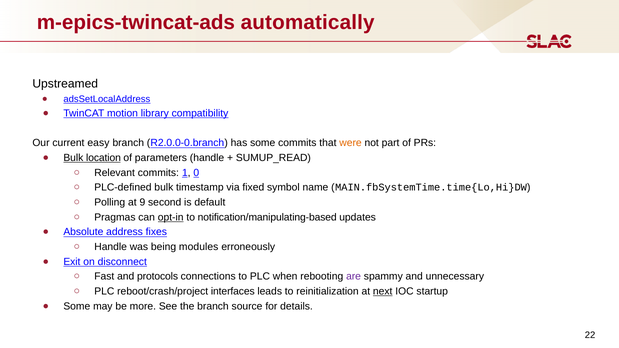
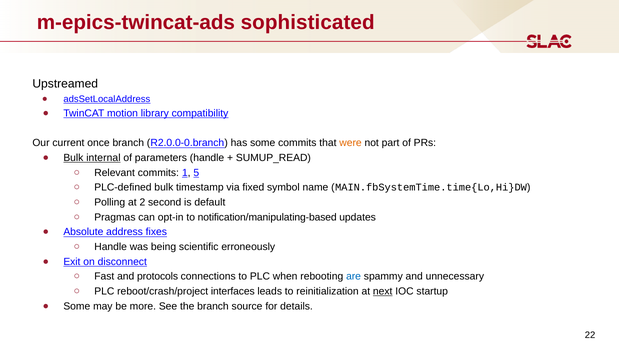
automatically: automatically -> sophisticated
easy: easy -> once
location: location -> internal
0: 0 -> 5
9: 9 -> 2
opt-in underline: present -> none
modules: modules -> scientific
are colour: purple -> blue
